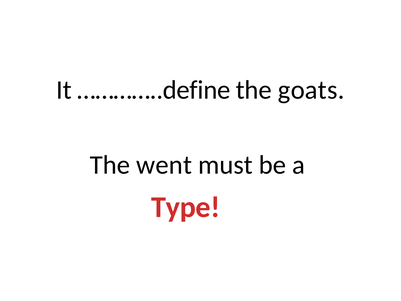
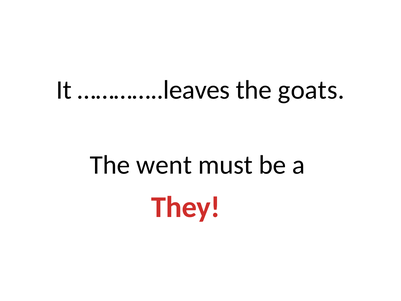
…………..define: …………..define -> …………..leaves
Type: Type -> They
